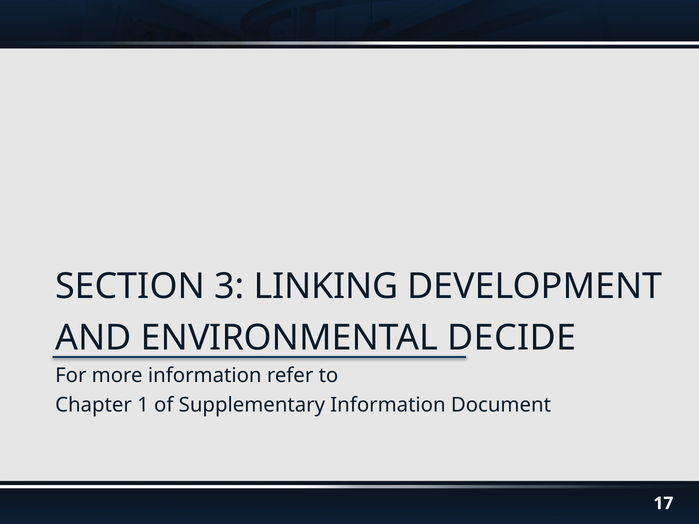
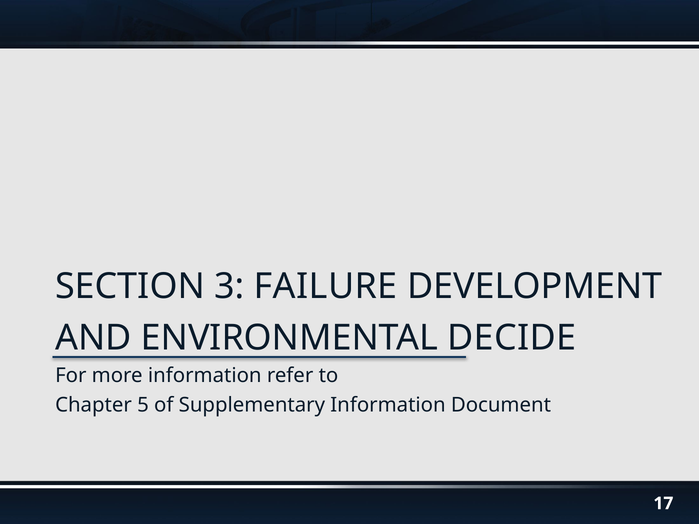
LINKING: LINKING -> FAILURE
1: 1 -> 5
